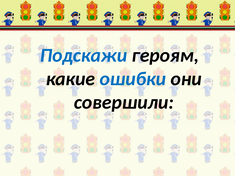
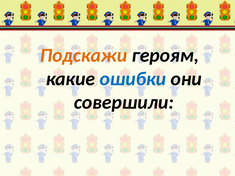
Подскажи colour: blue -> orange
